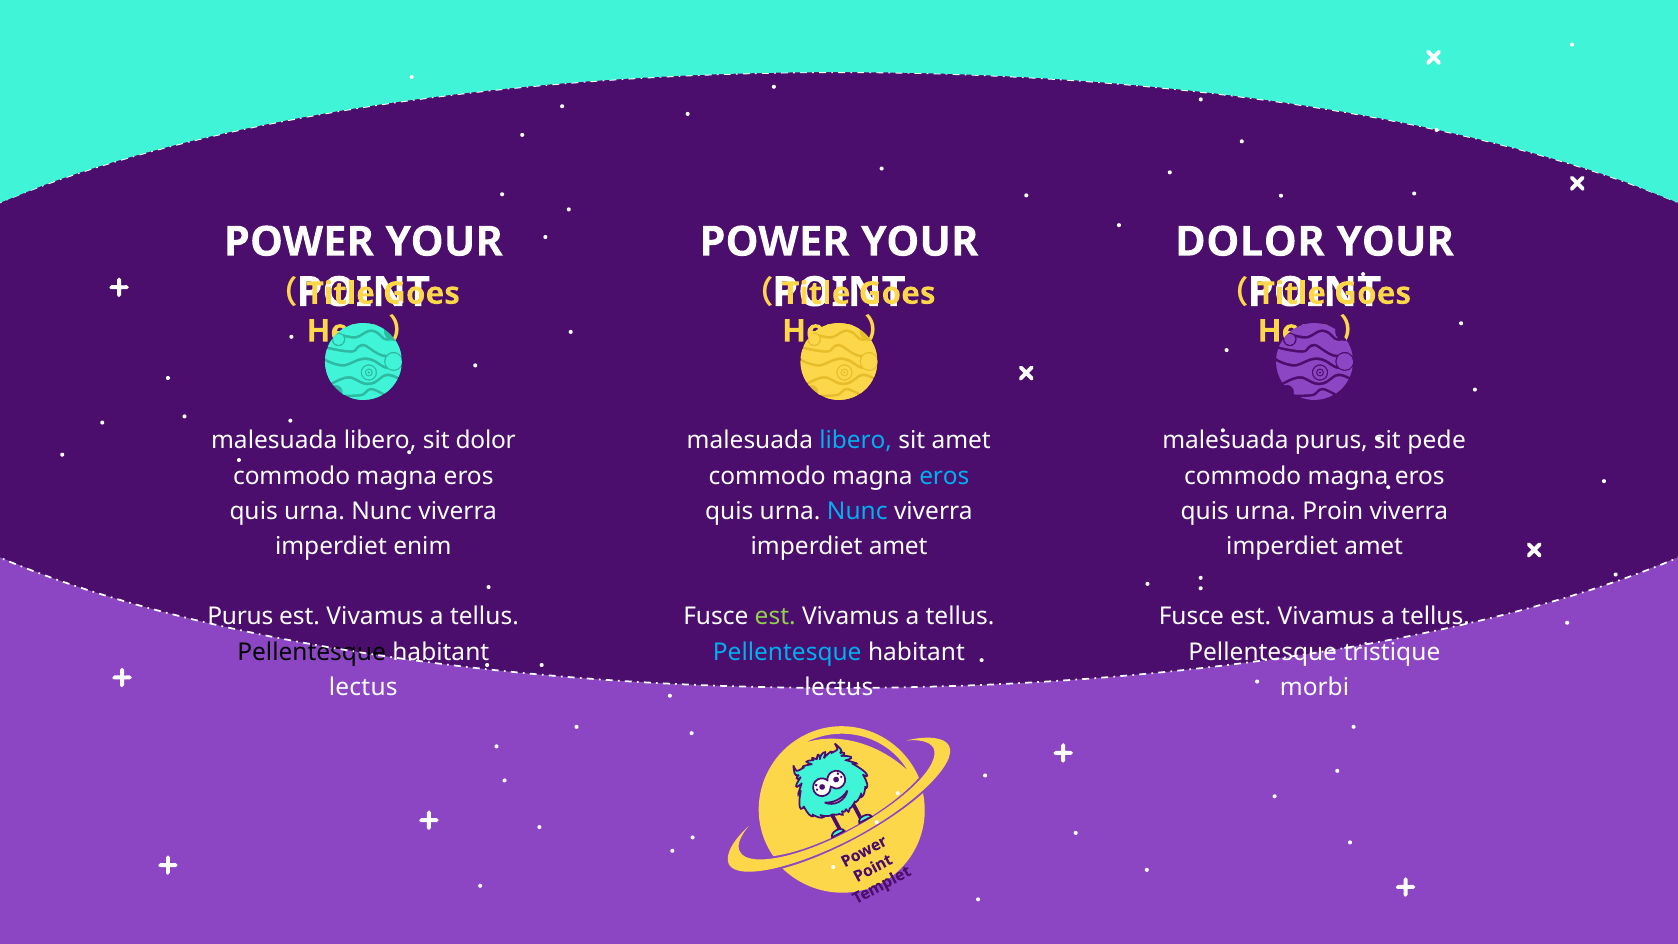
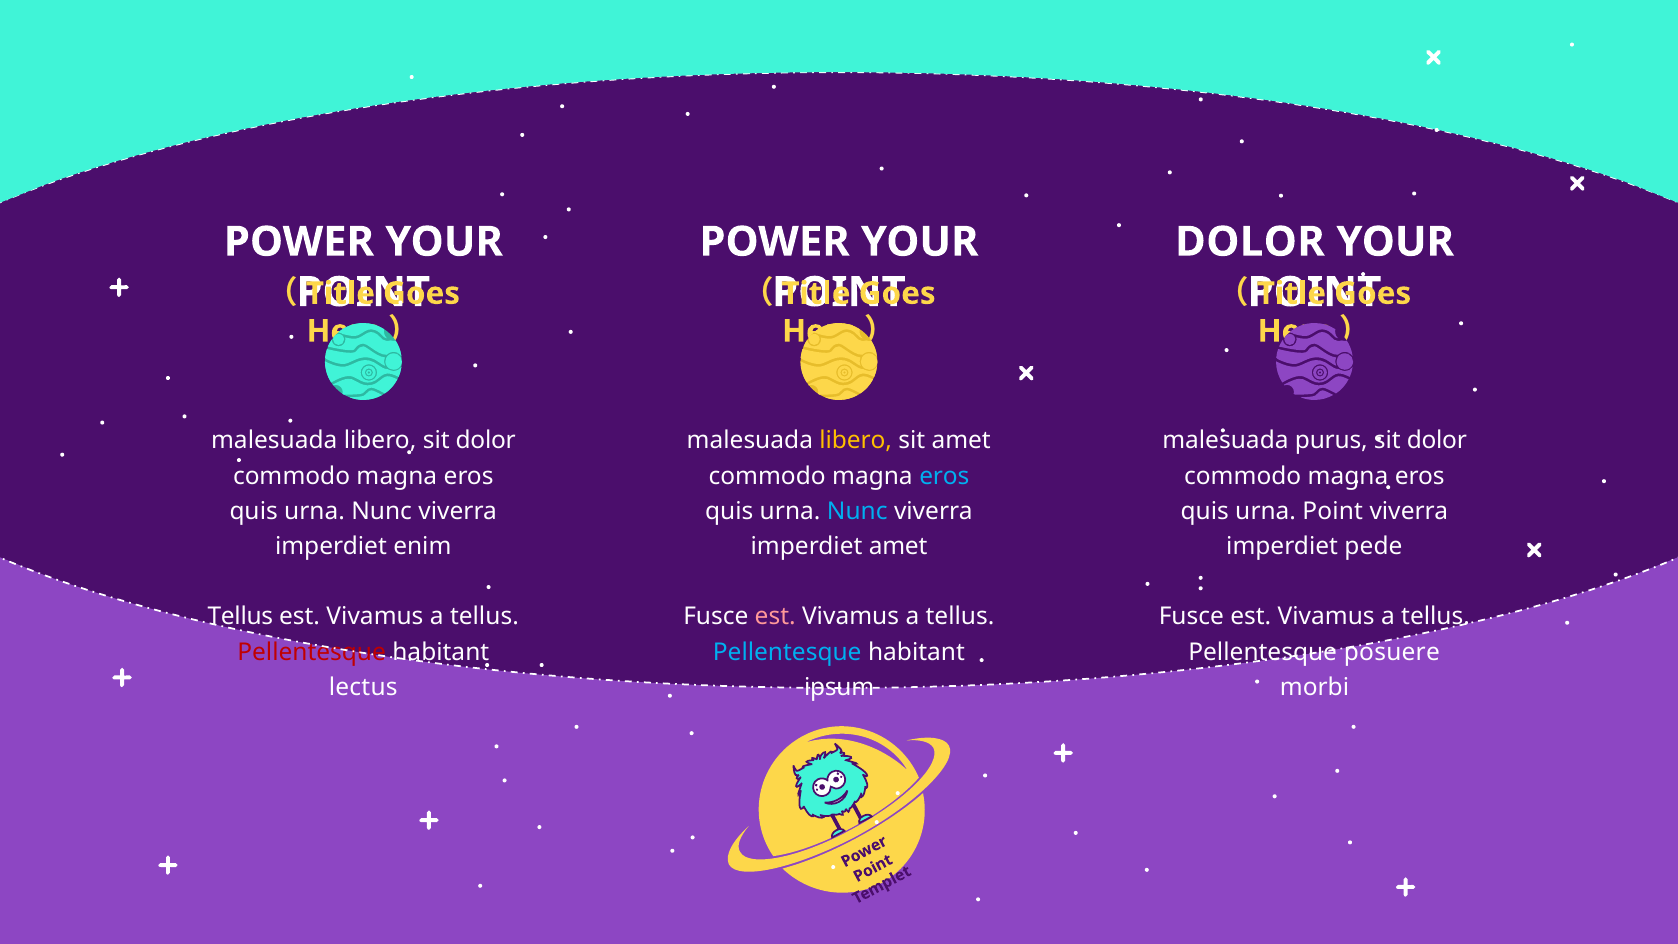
libero at (856, 441) colour: light blue -> yellow
pede at (1437, 441): pede -> dolor
urna Proin: Proin -> Point
amet at (1374, 546): amet -> pede
Purus at (240, 617): Purus -> Tellus
est at (775, 617) colour: light green -> pink
Pellentesque at (312, 652) colour: black -> red
tristique: tristique -> posuere
lectus at (839, 687): lectus -> ipsum
